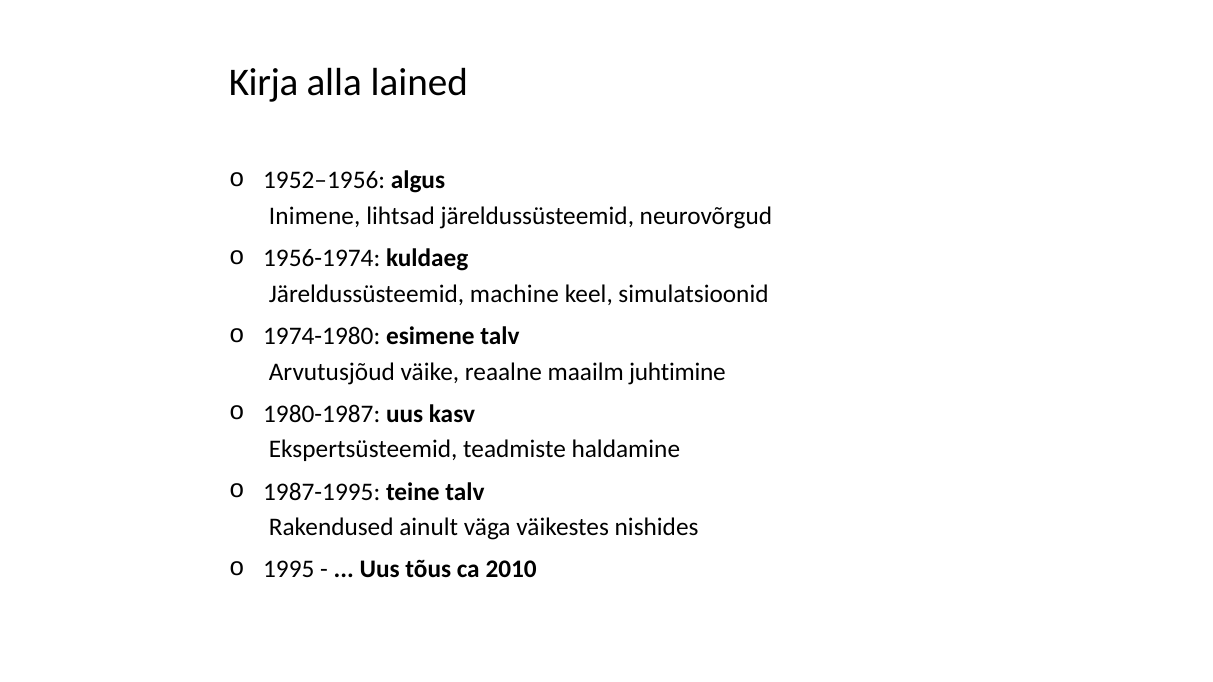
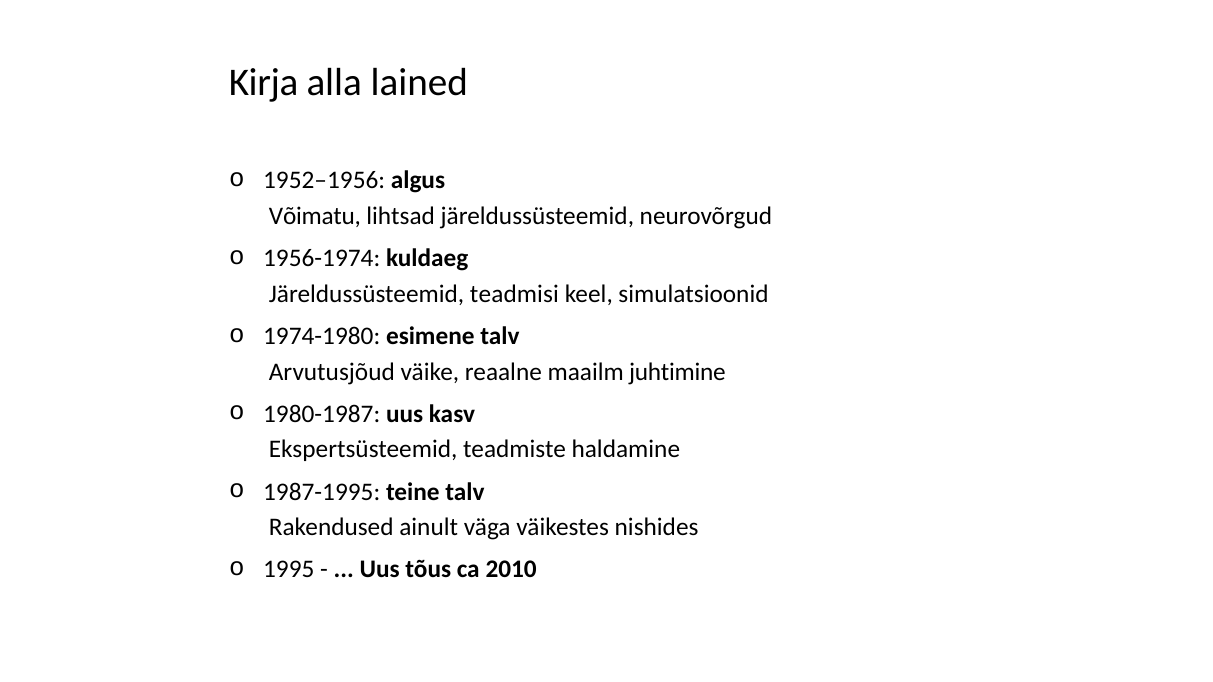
Inimene: Inimene -> Võimatu
machine: machine -> teadmisi
